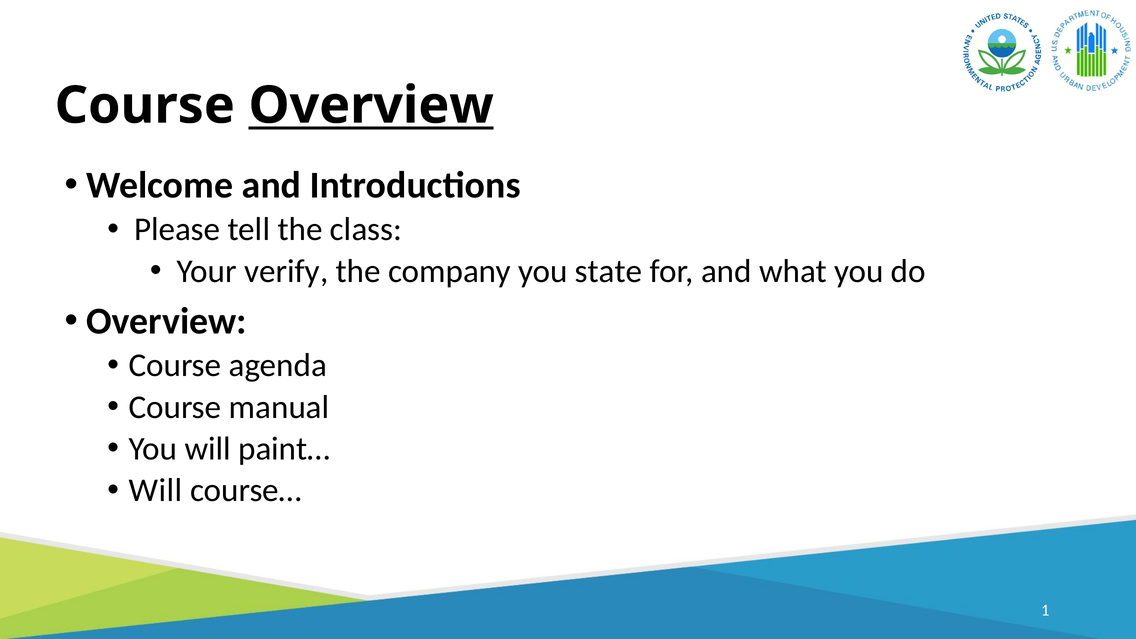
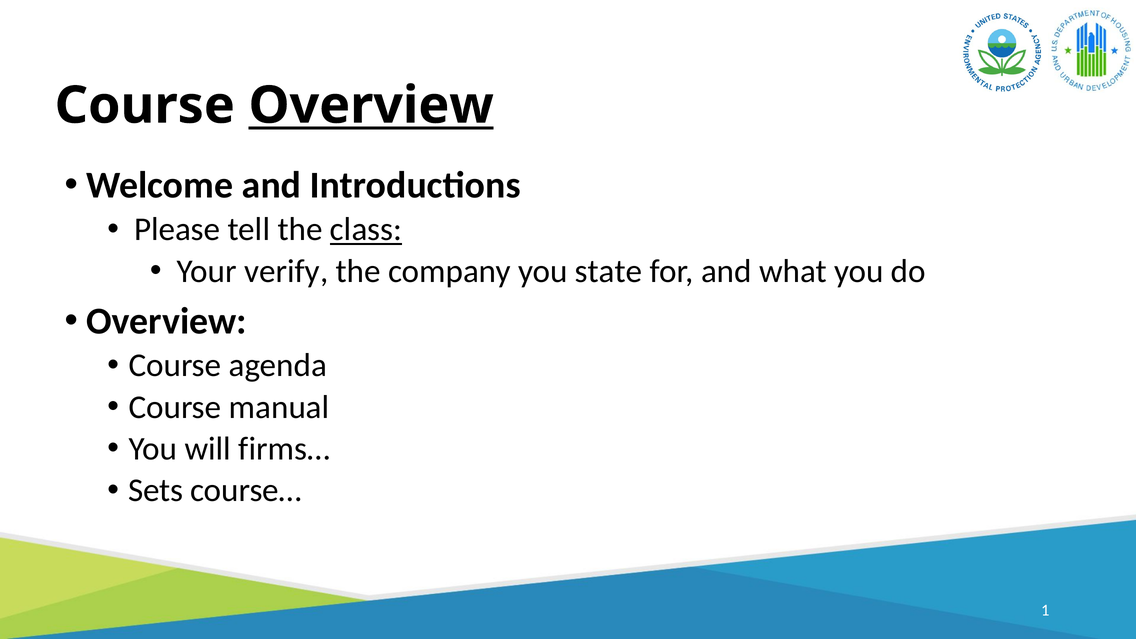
class underline: none -> present
paint…: paint… -> firms…
Will at (155, 490): Will -> Sets
